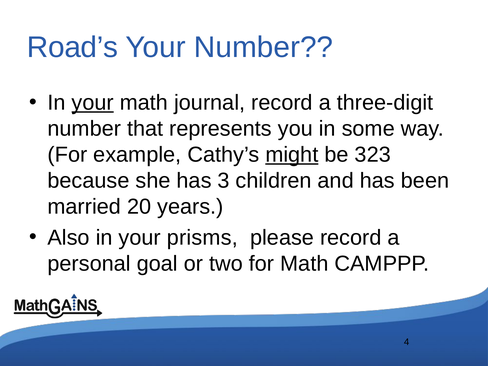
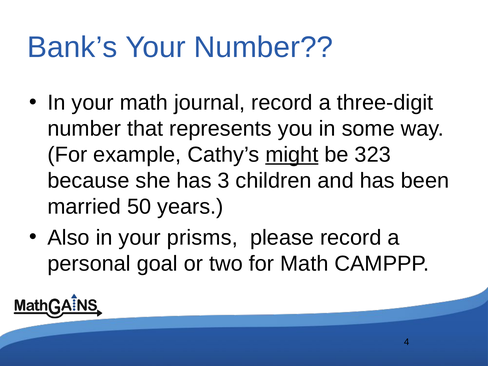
Road’s: Road’s -> Bank’s
your at (93, 103) underline: present -> none
20: 20 -> 50
